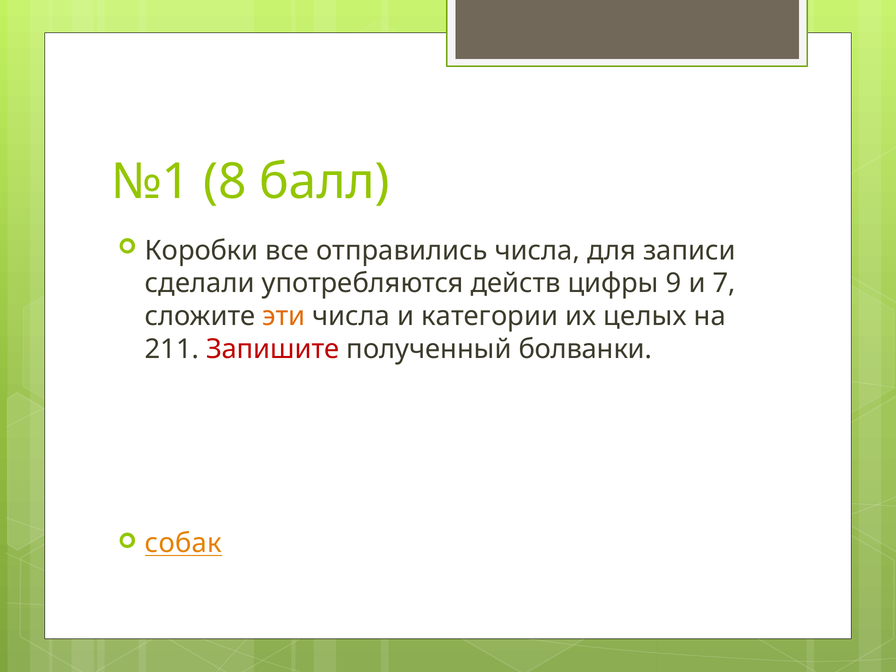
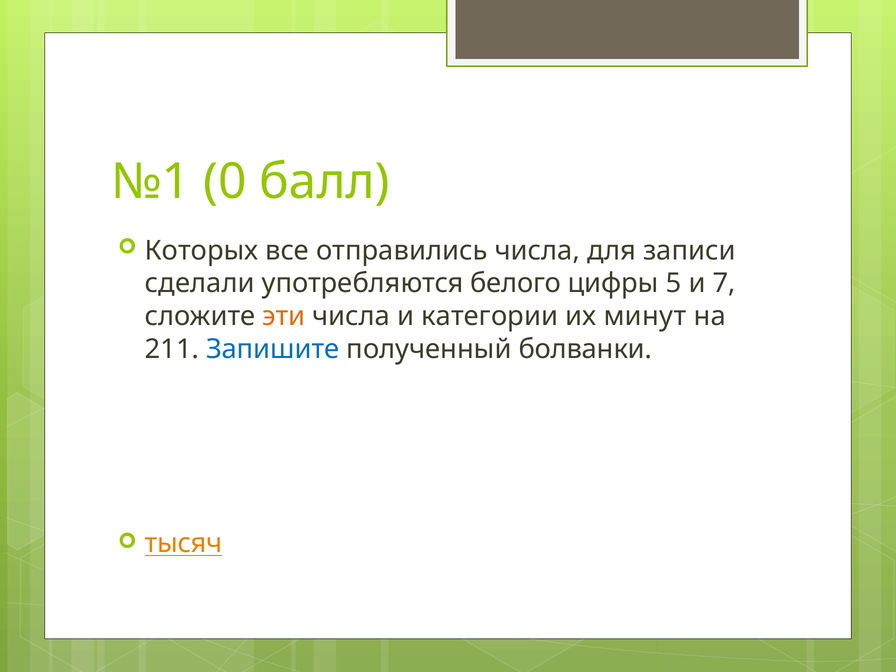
8: 8 -> 0
Коробки: Коробки -> Которых
действ: действ -> белого
9: 9 -> 5
целых: целых -> минут
Запишите colour: red -> blue
собак: собак -> тысяч
